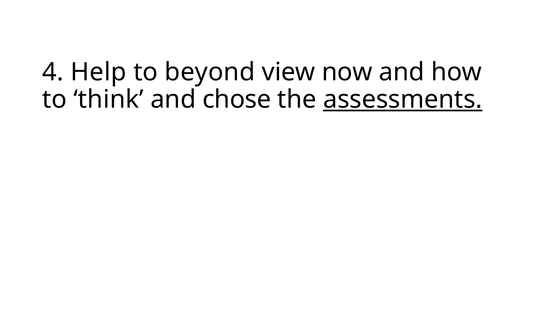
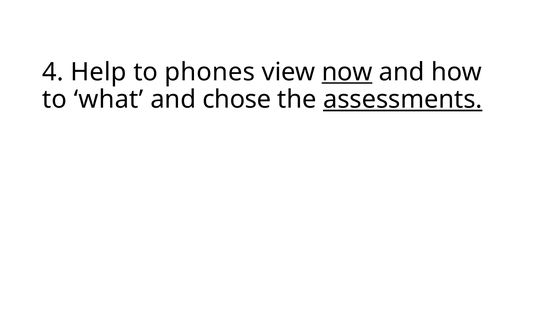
beyond: beyond -> phones
now underline: none -> present
think: think -> what
